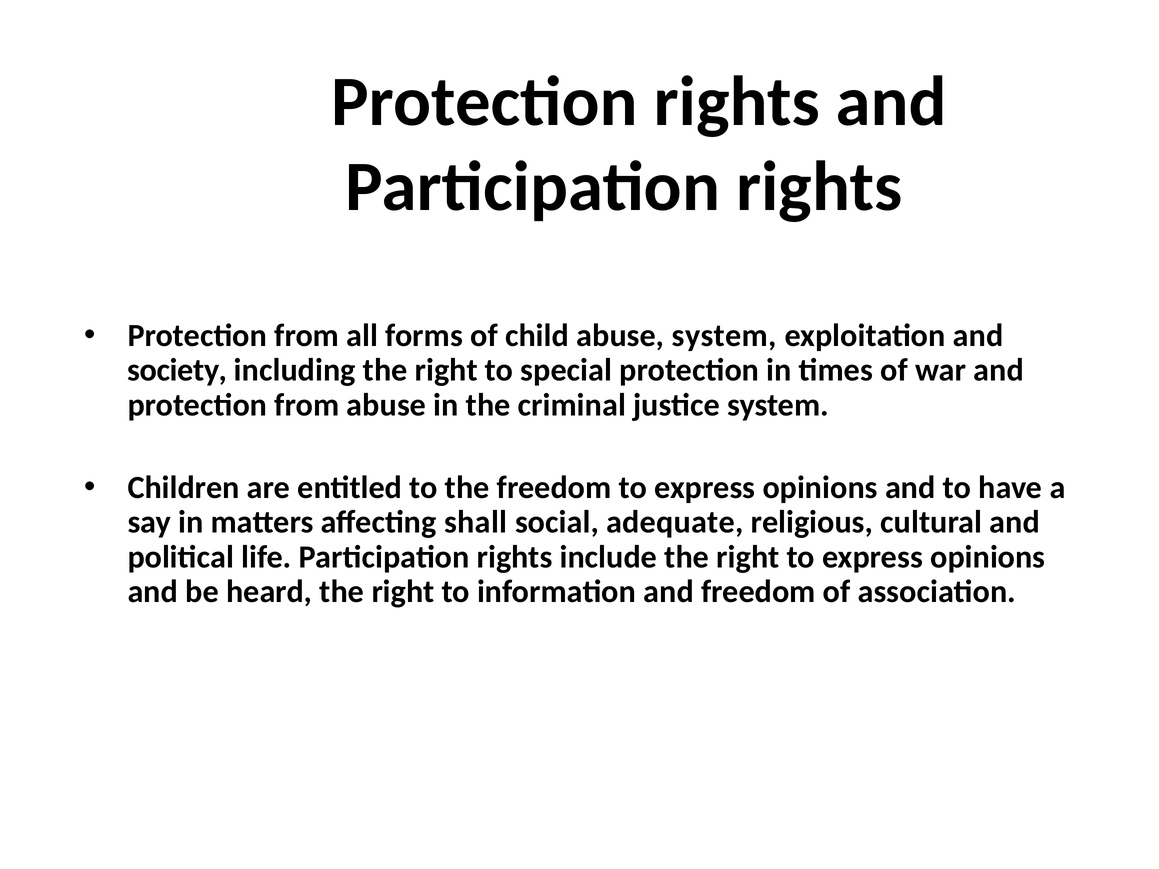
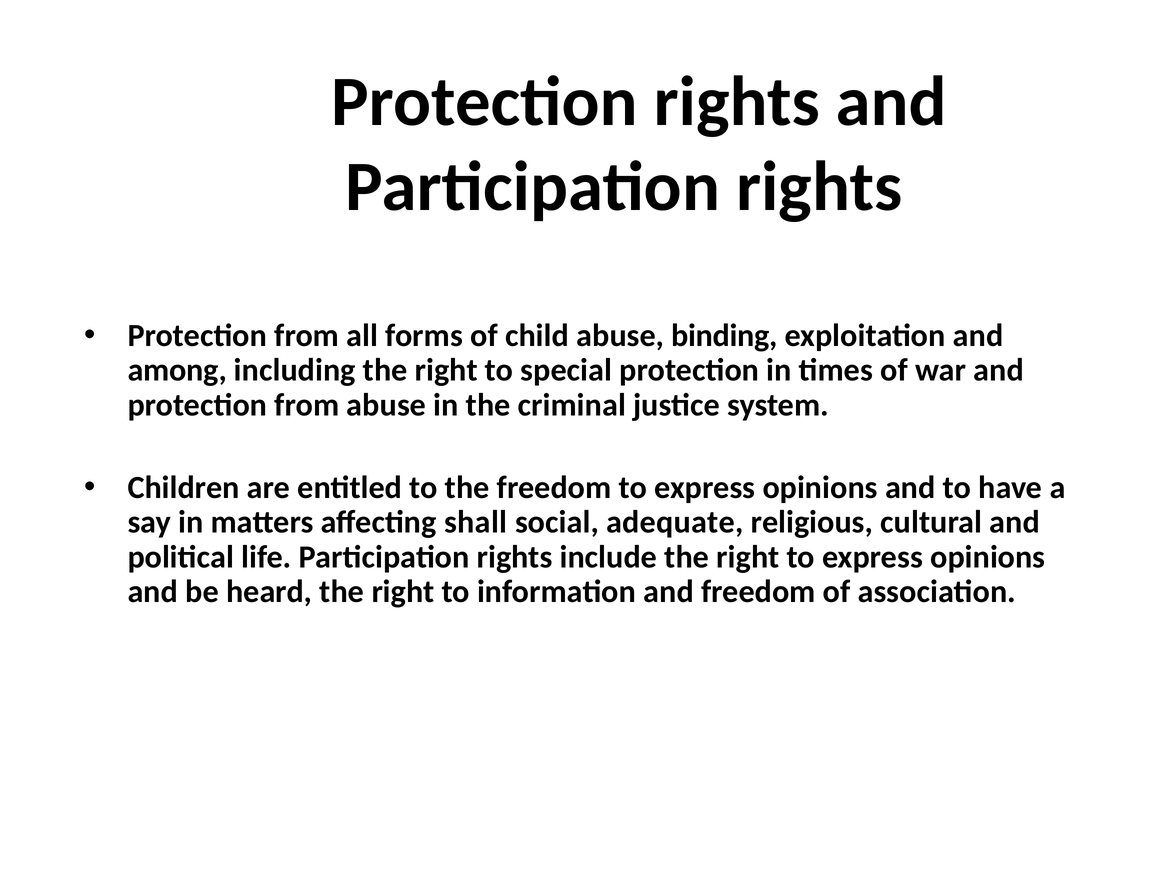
abuse system: system -> binding
society: society -> among
